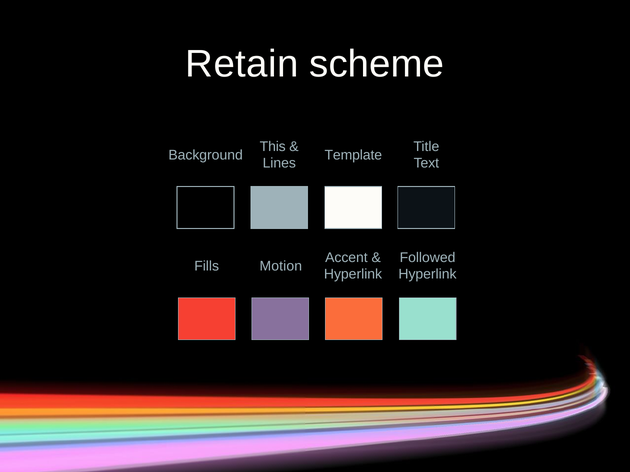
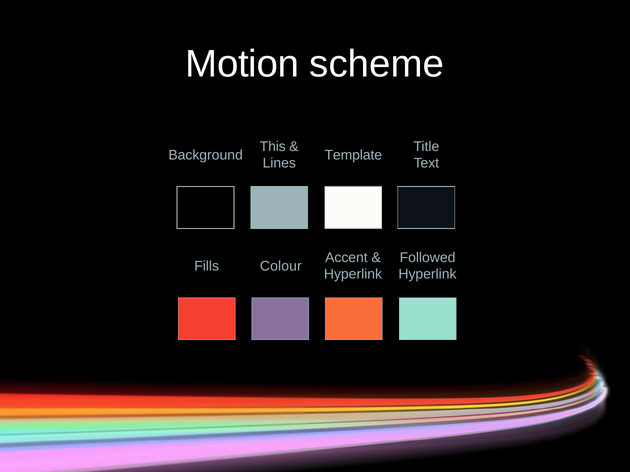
Retain: Retain -> Motion
Motion: Motion -> Colour
